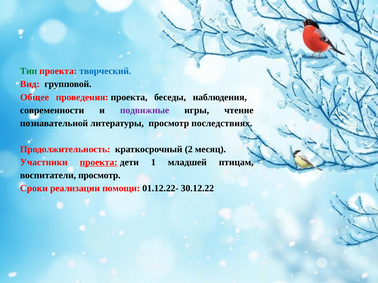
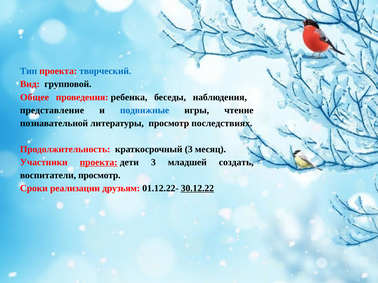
Тип colour: green -> blue
проведения проекта: проекта -> ребенка
современности: современности -> представление
подвижные colour: purple -> blue
краткосрочный 2: 2 -> 3
дети 1: 1 -> 3
птицам: птицам -> создать
помощи: помощи -> друзьям
30.12.22 underline: none -> present
